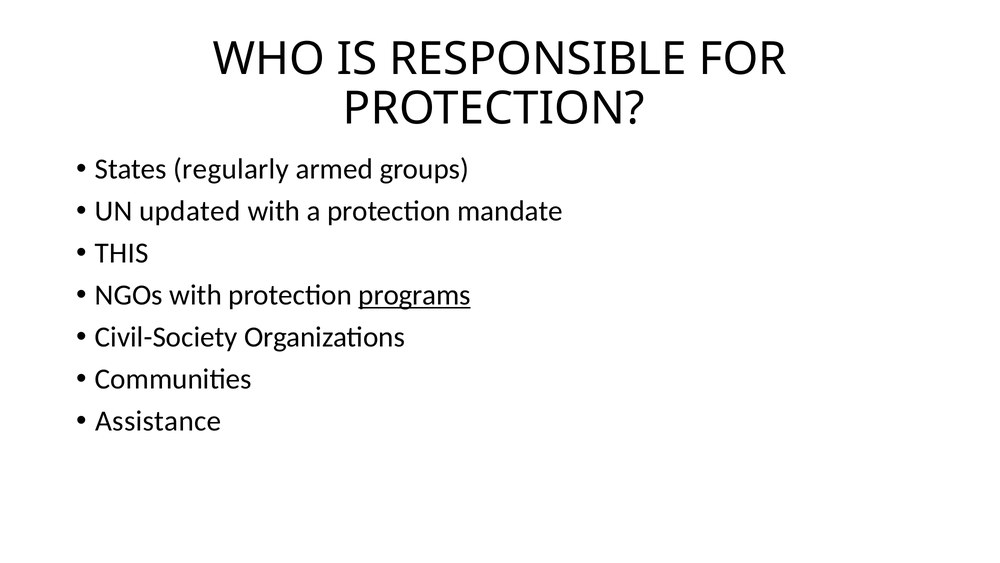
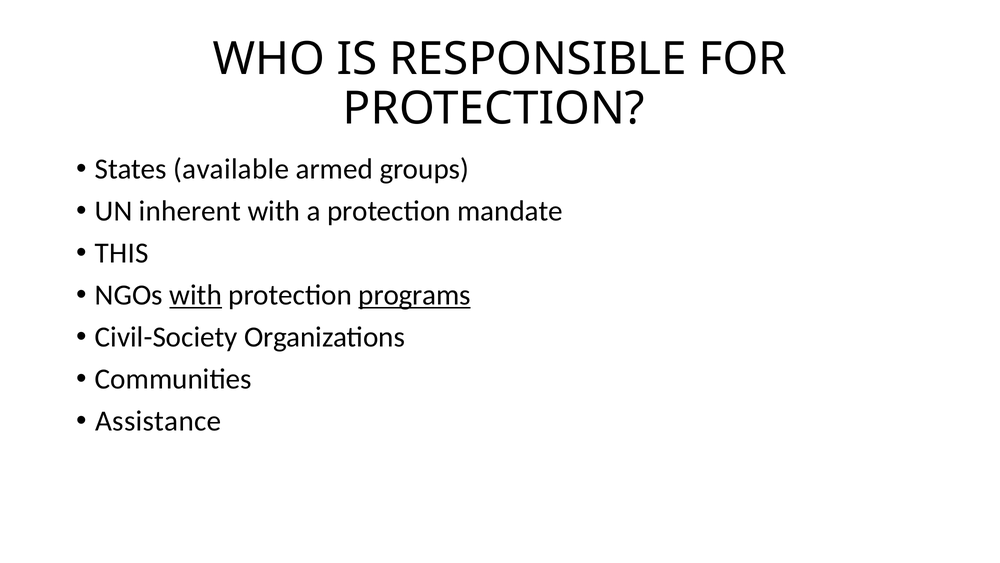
regularly: regularly -> available
updated: updated -> inherent
with at (196, 295) underline: none -> present
